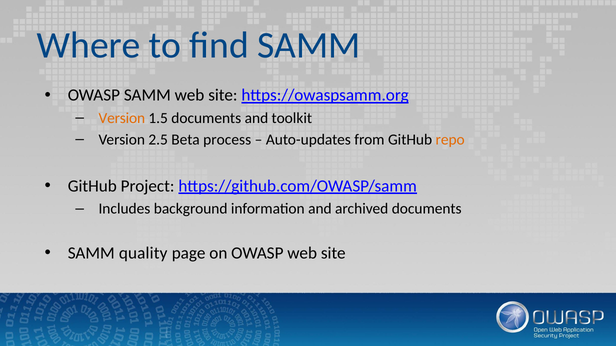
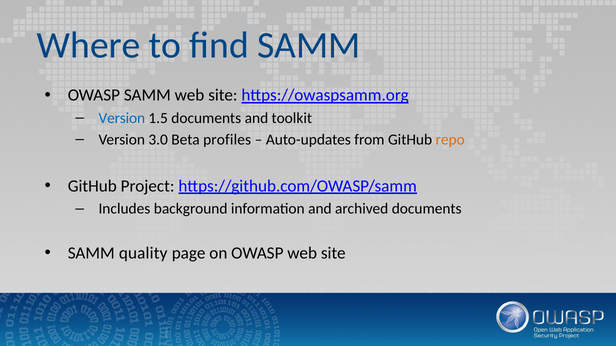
Version at (122, 118) colour: orange -> blue
2.5: 2.5 -> 3.0
process: process -> profiles
